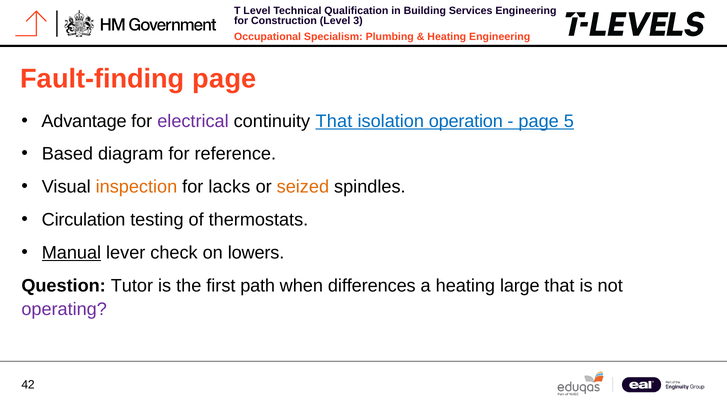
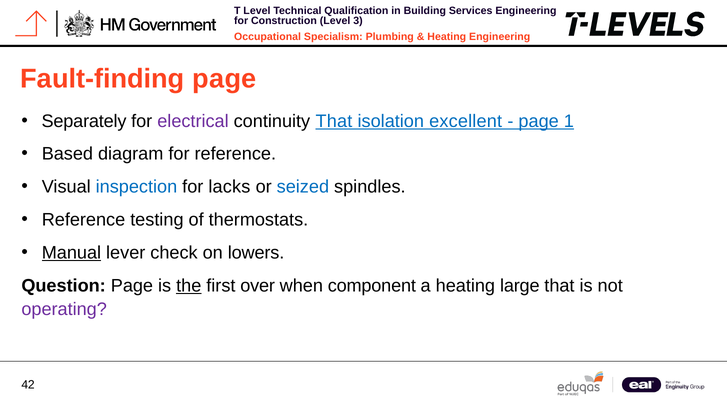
Advantage: Advantage -> Separately
operation: operation -> excellent
5: 5 -> 1
inspection colour: orange -> blue
seized colour: orange -> blue
Circulation at (84, 220): Circulation -> Reference
Question Tutor: Tutor -> Page
the underline: none -> present
path: path -> over
differences: differences -> component
